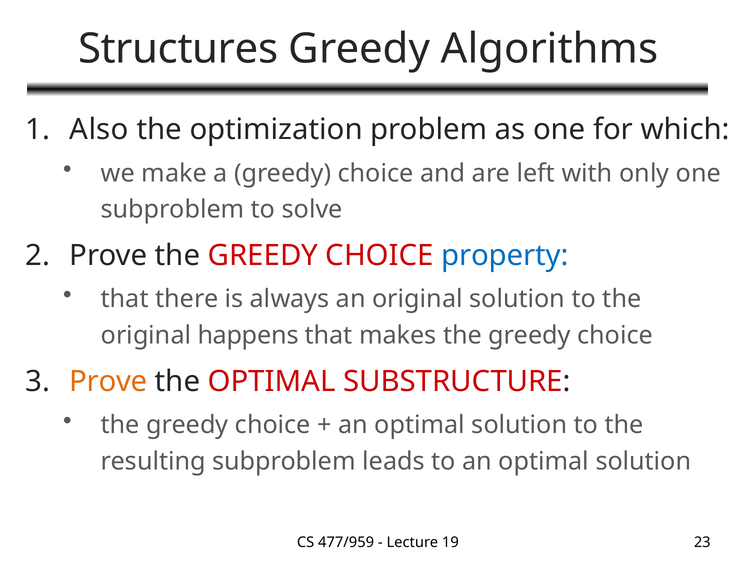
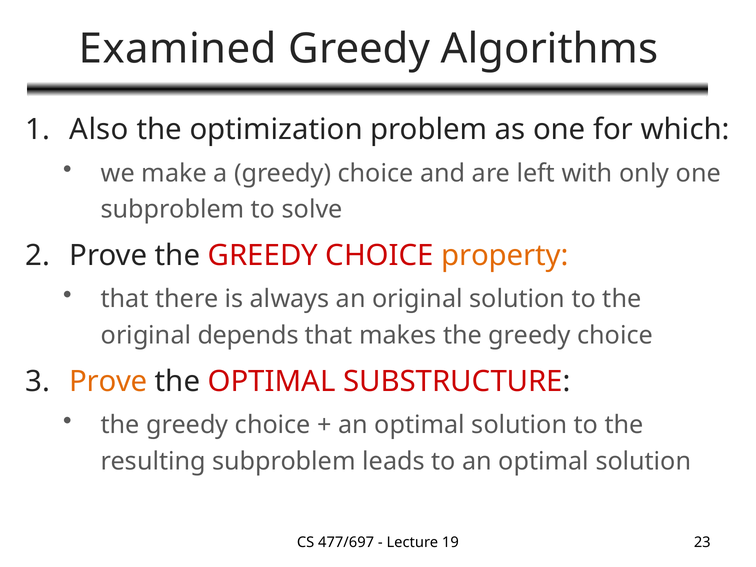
Structures: Structures -> Examined
property colour: blue -> orange
happens: happens -> depends
477/959: 477/959 -> 477/697
